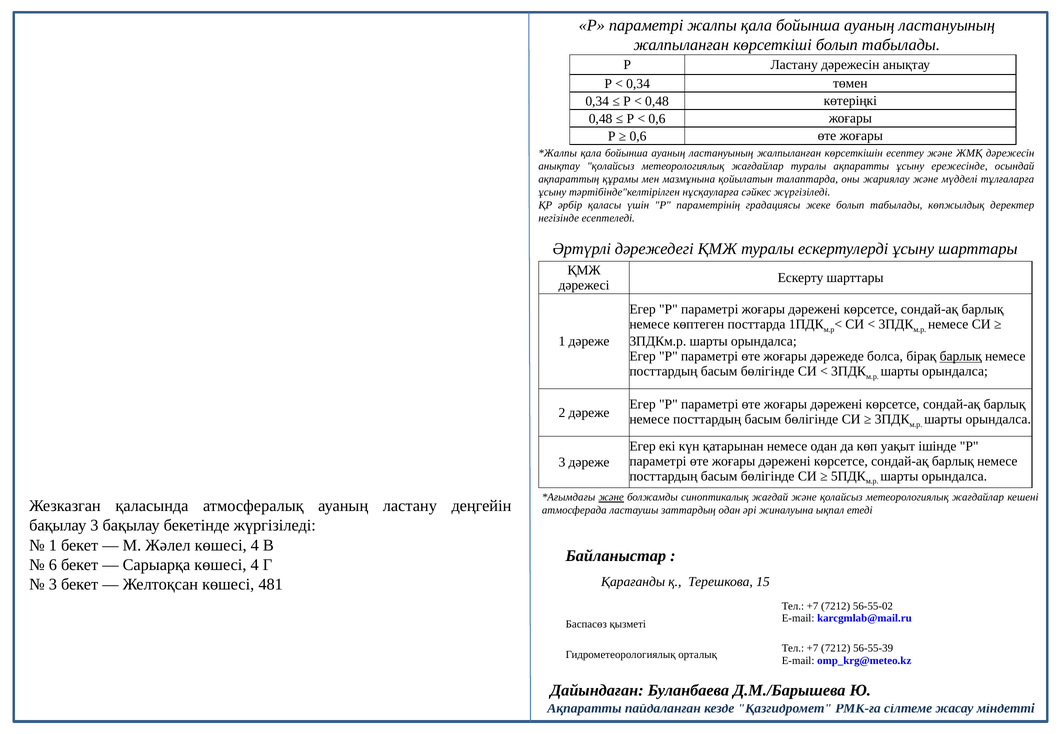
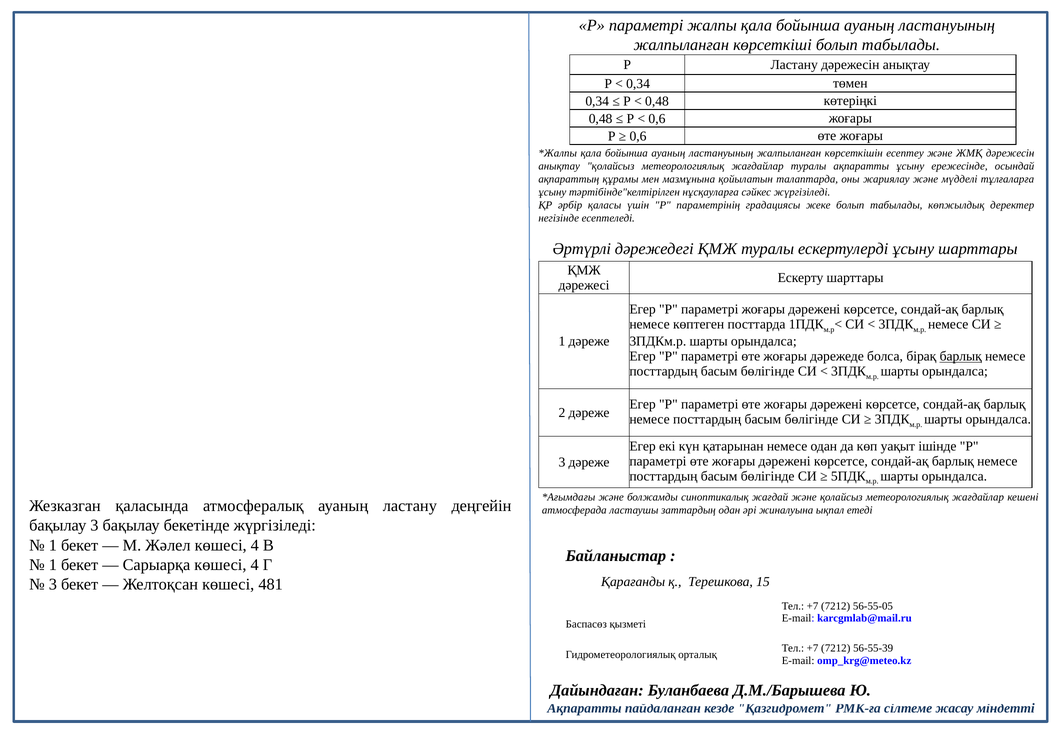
және at (611, 498) underline: present -> none
6 at (53, 565): 6 -> 1
56-55-02: 56-55-02 -> 56-55-05
